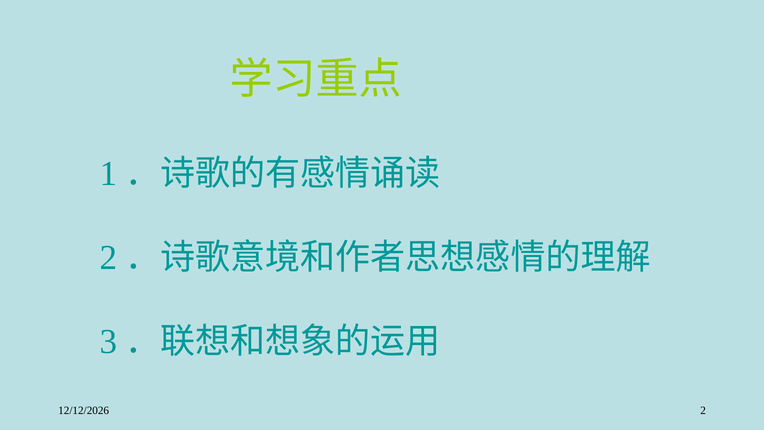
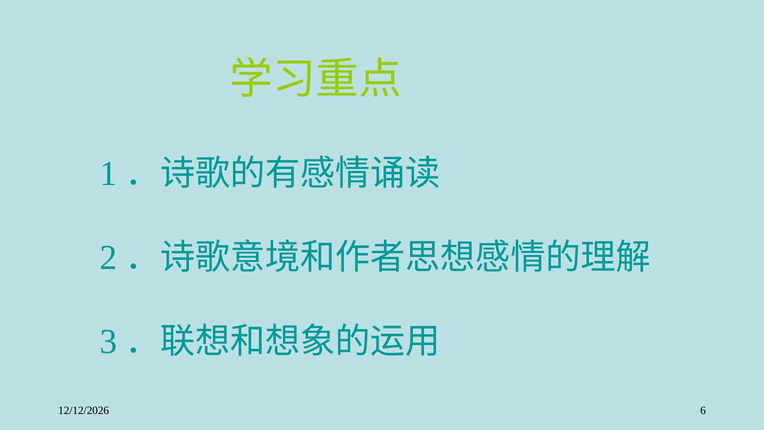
2 at (703, 411): 2 -> 6
